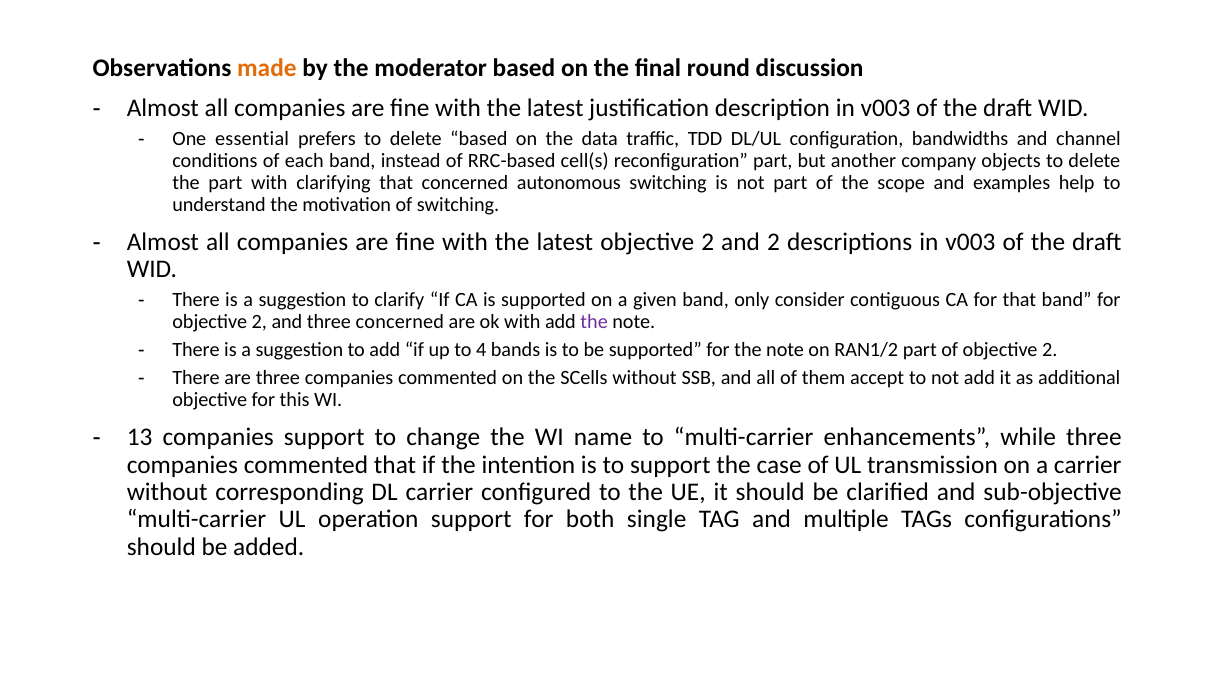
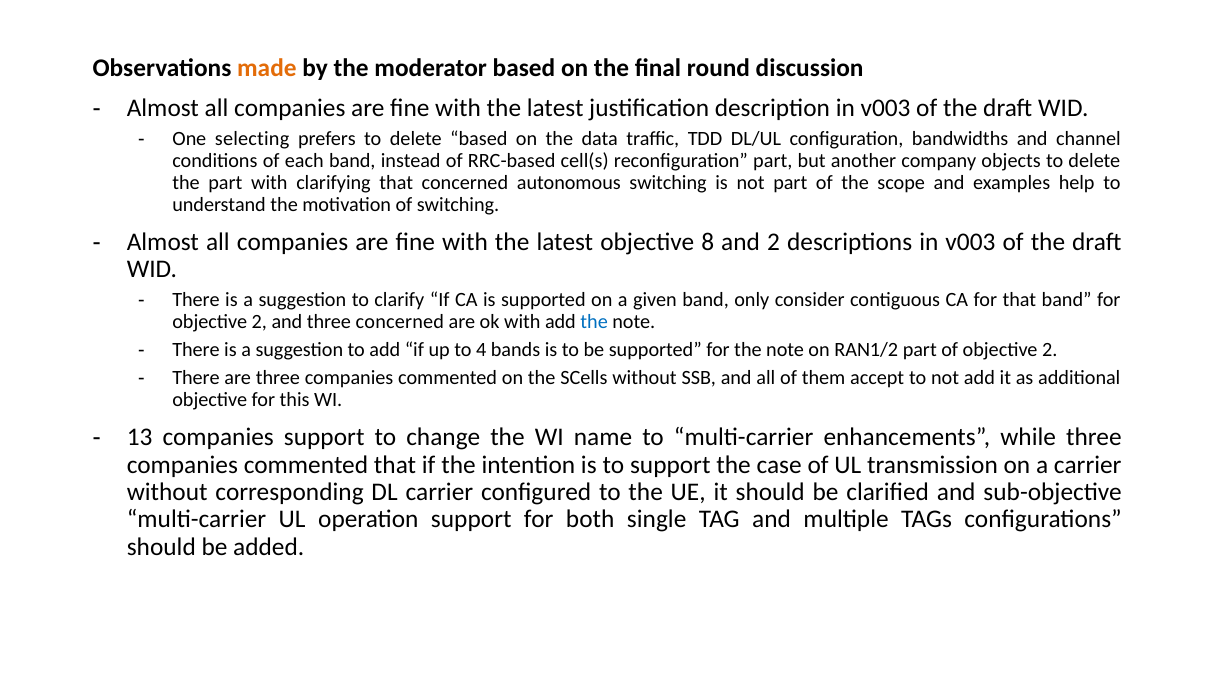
essential: essential -> selecting
latest objective 2: 2 -> 8
the at (594, 322) colour: purple -> blue
